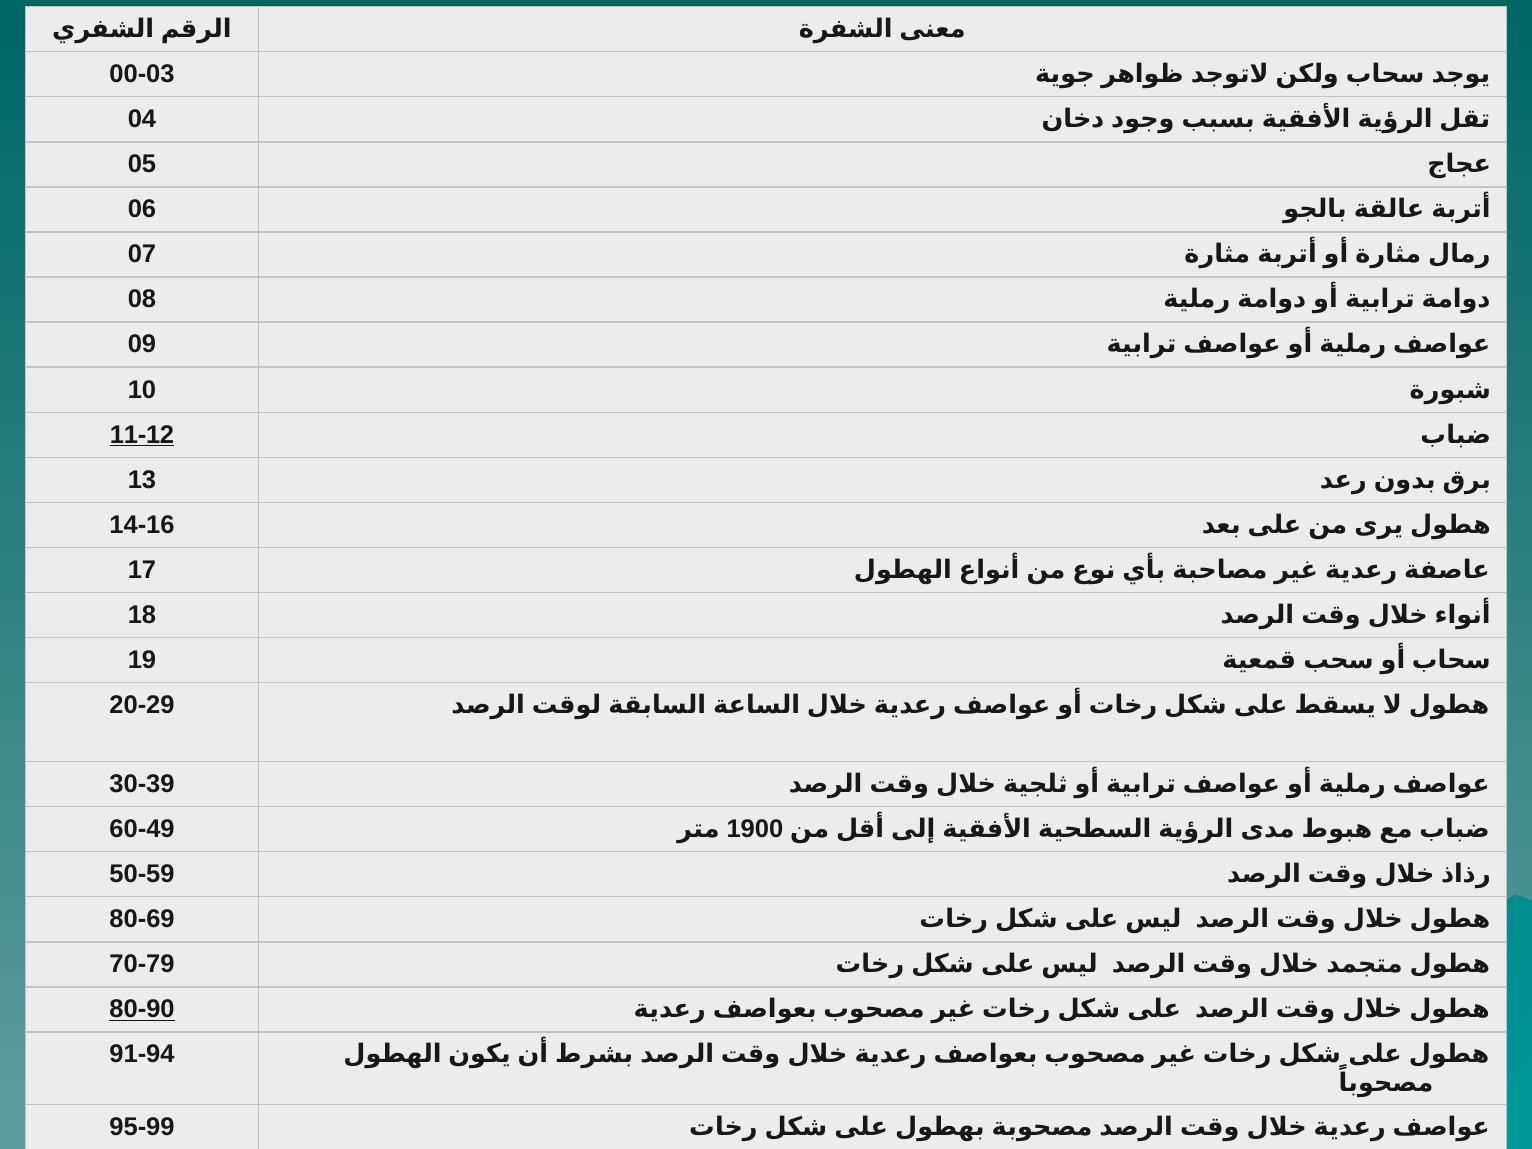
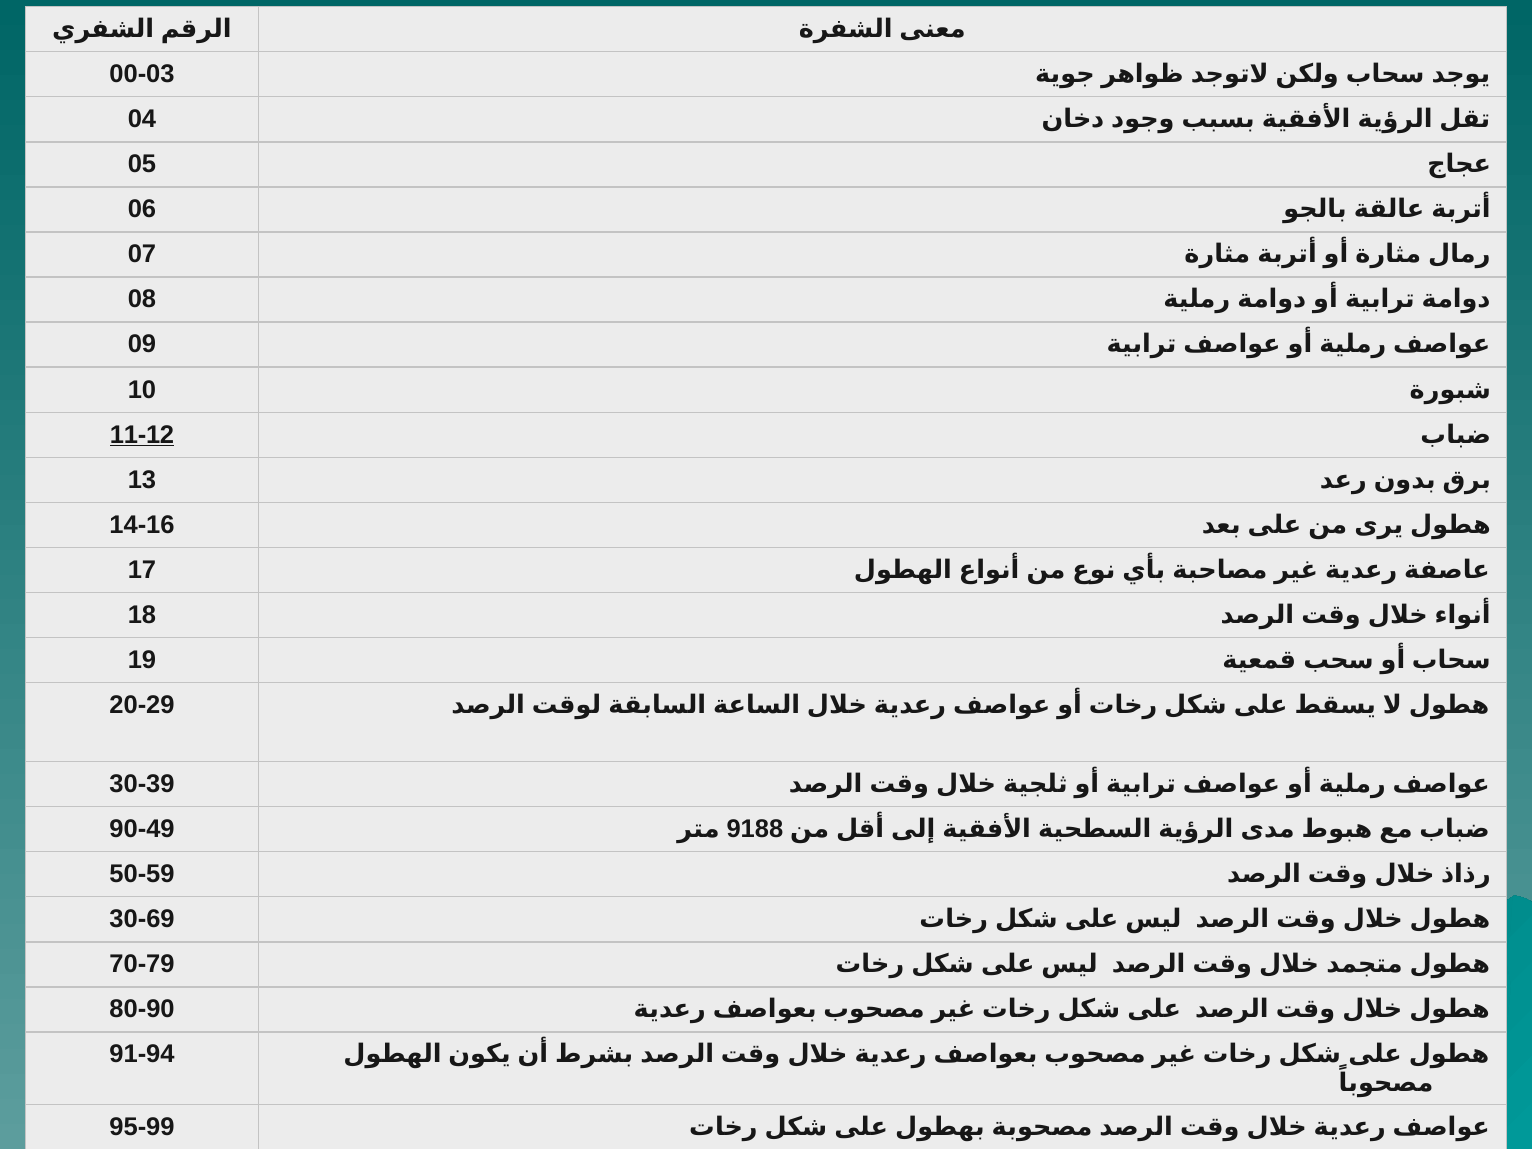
60-49: 60-49 -> 90-49
1900: 1900 -> 9188
80-69: 80-69 -> 30-69
80-90 underline: present -> none
